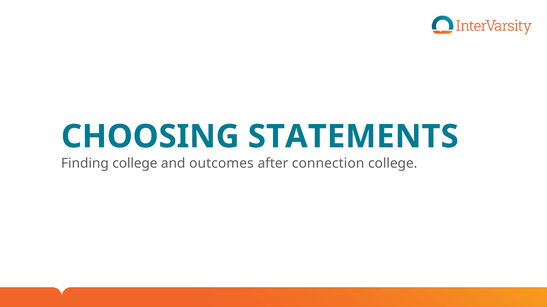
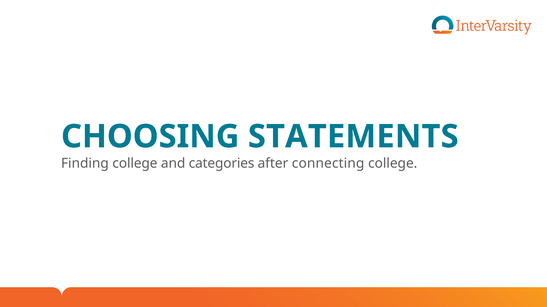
outcomes: outcomes -> categories
connection: connection -> connecting
